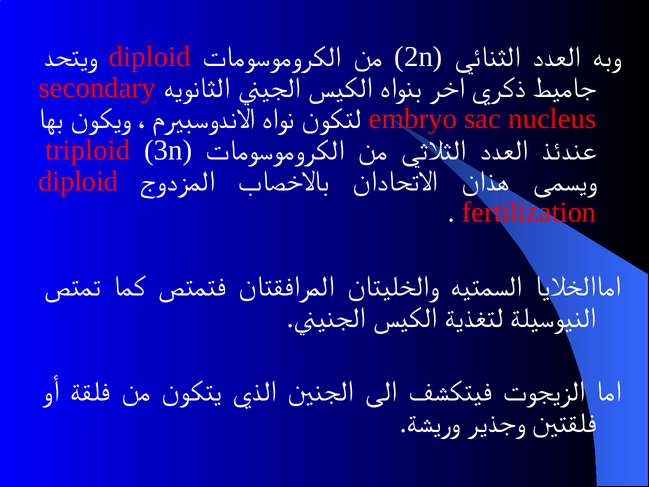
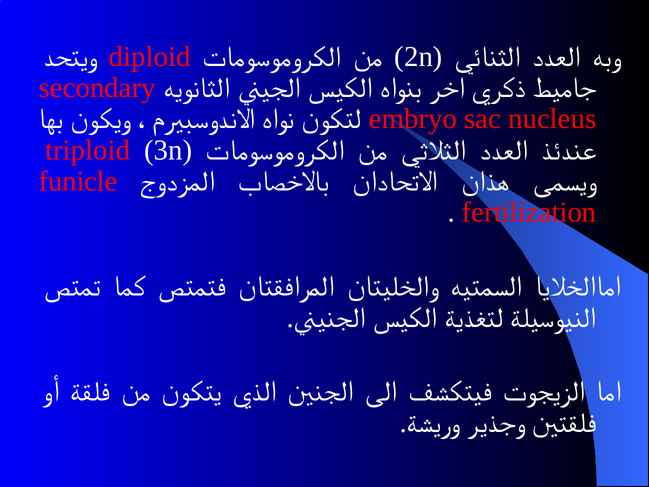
diploid at (78, 181): diploid -> funicle
